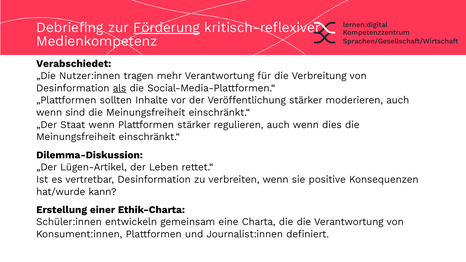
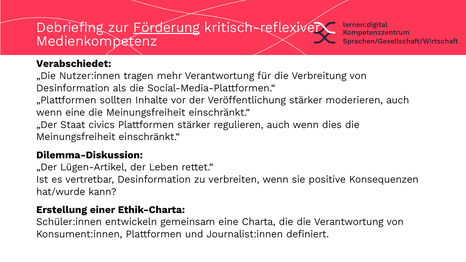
als underline: present -> none
wenn sind: sind -> eine
Staat wenn: wenn -> civics
